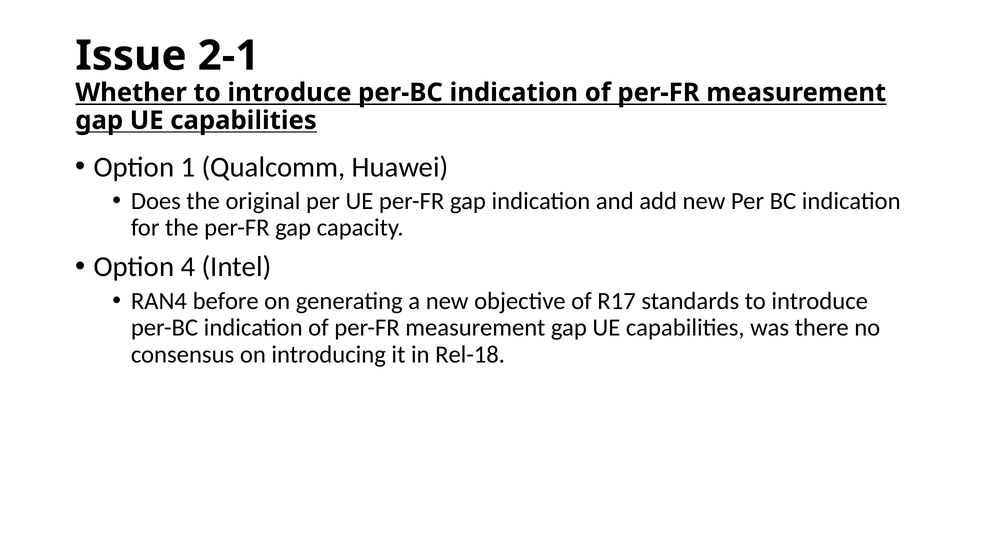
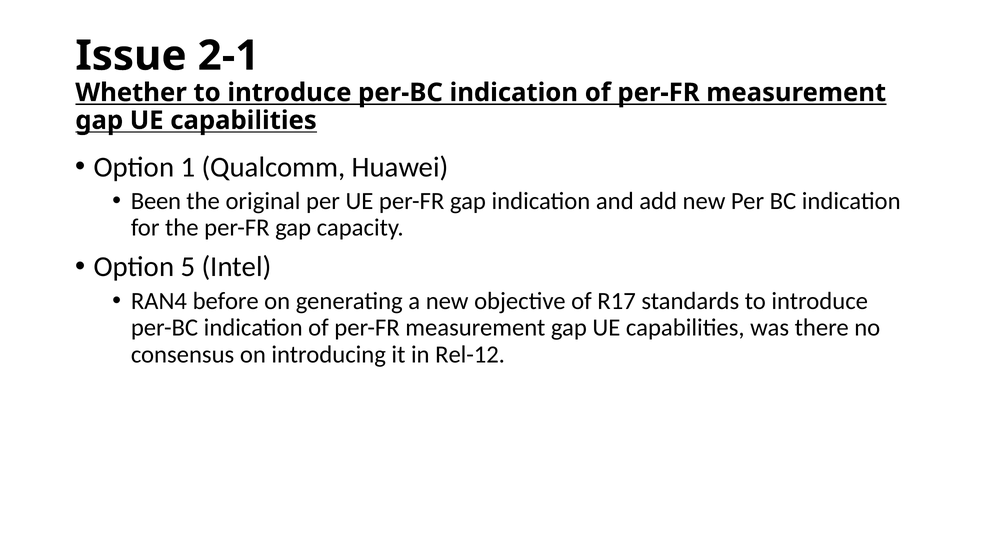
Does: Does -> Been
4: 4 -> 5
Rel-18: Rel-18 -> Rel-12
